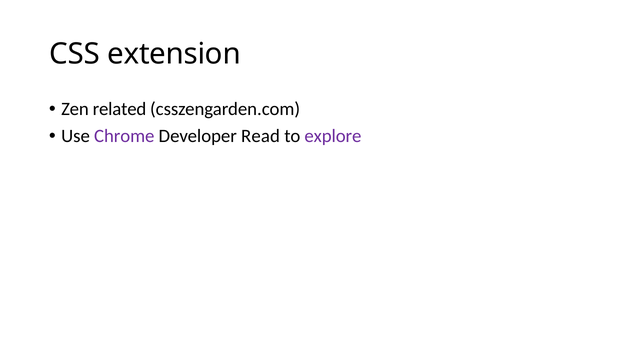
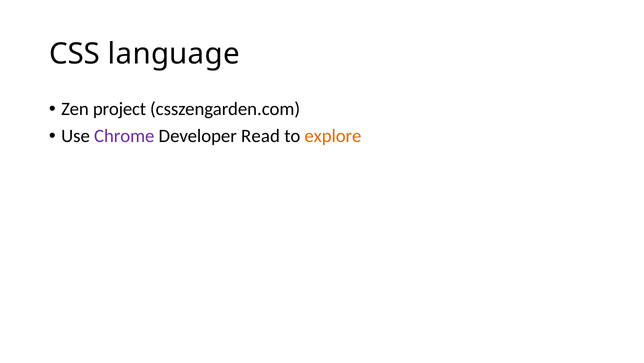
extension: extension -> language
related: related -> project
explore colour: purple -> orange
